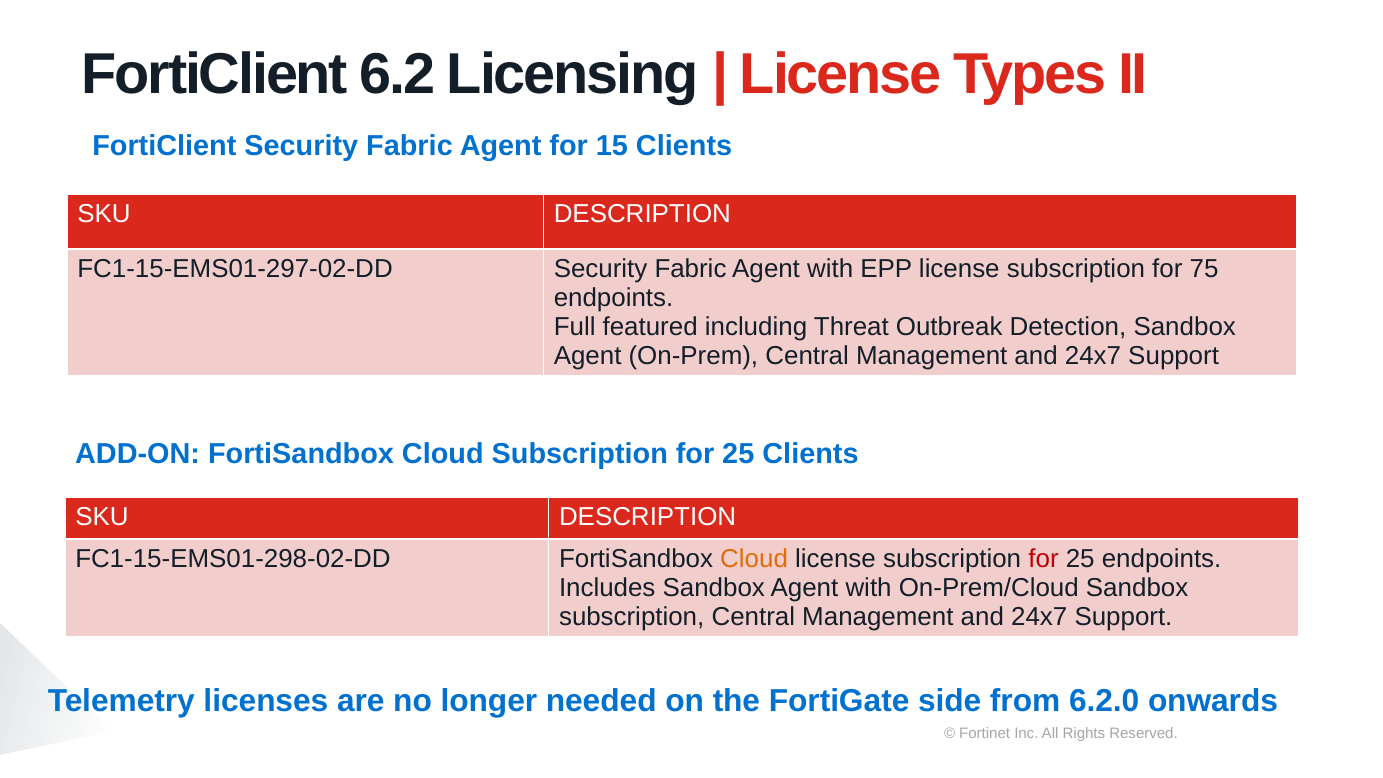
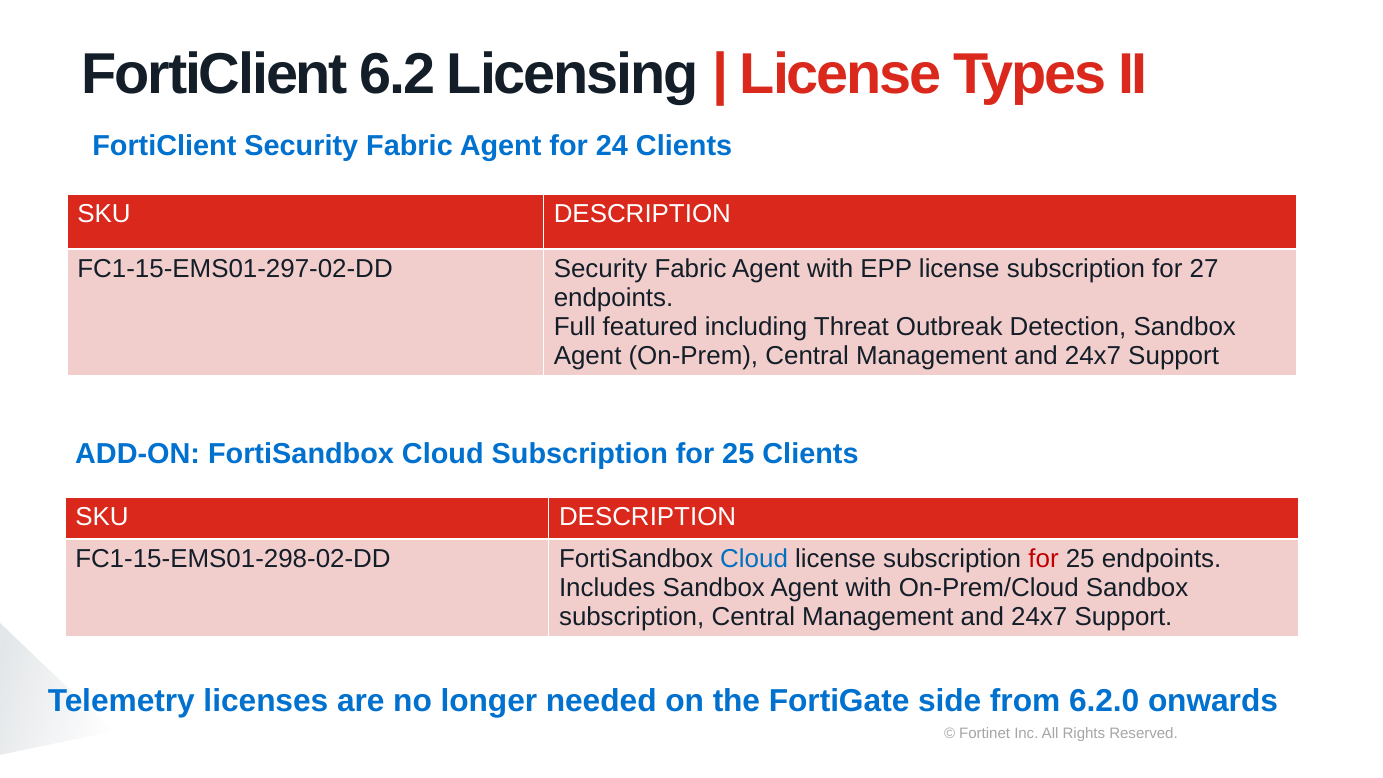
15: 15 -> 24
75: 75 -> 27
Cloud at (754, 559) colour: orange -> blue
